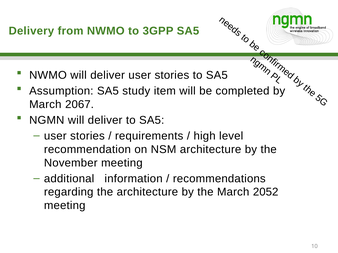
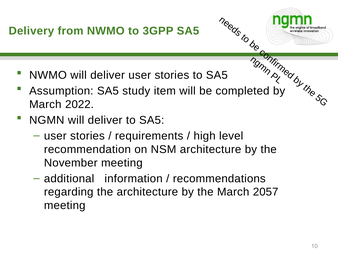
2067: 2067 -> 2022
2052: 2052 -> 2057
